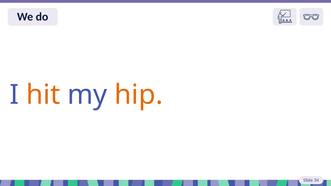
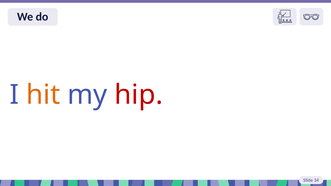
hip colour: orange -> red
